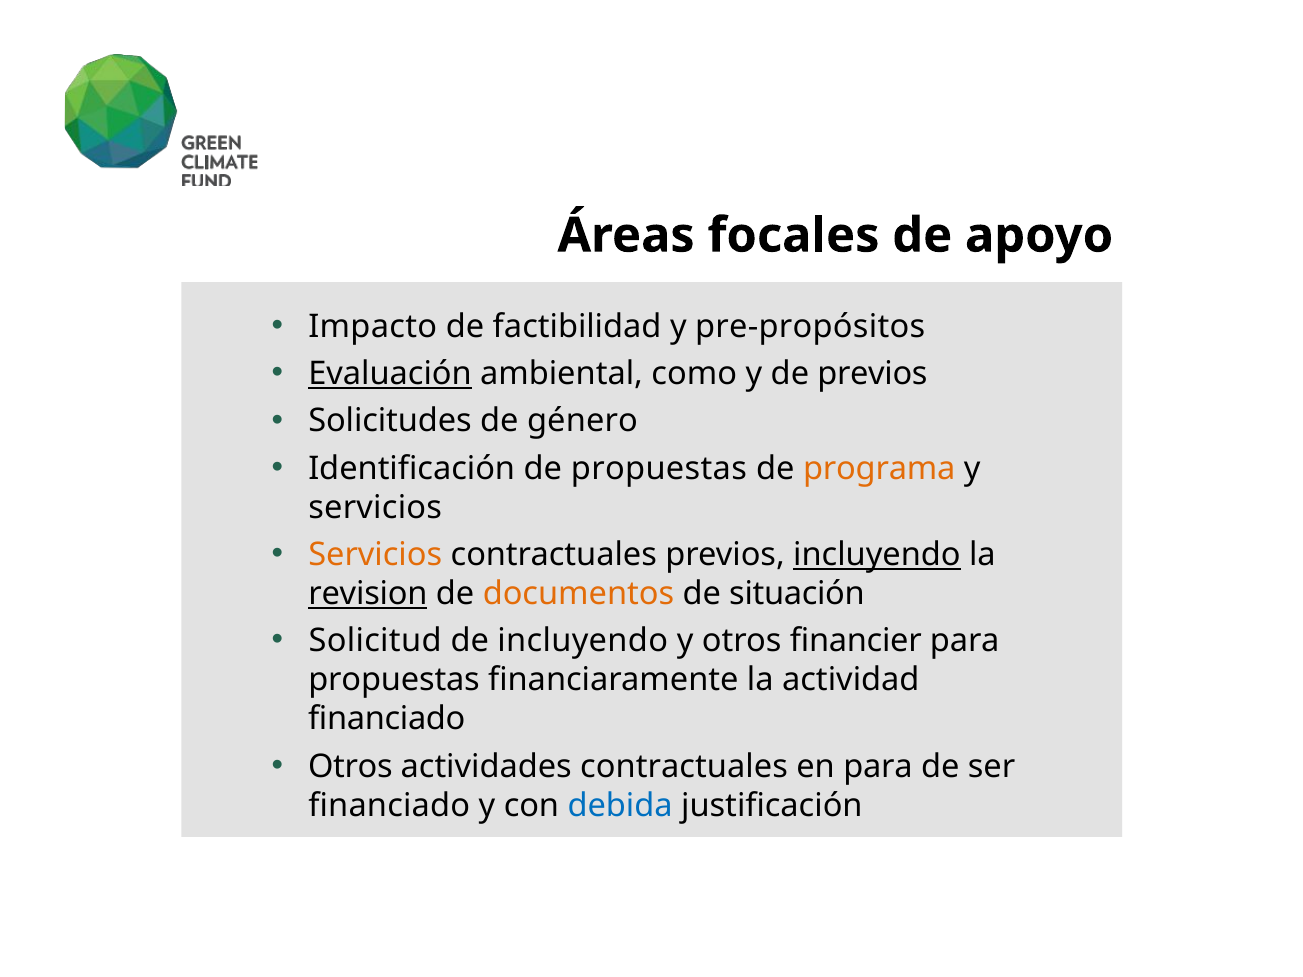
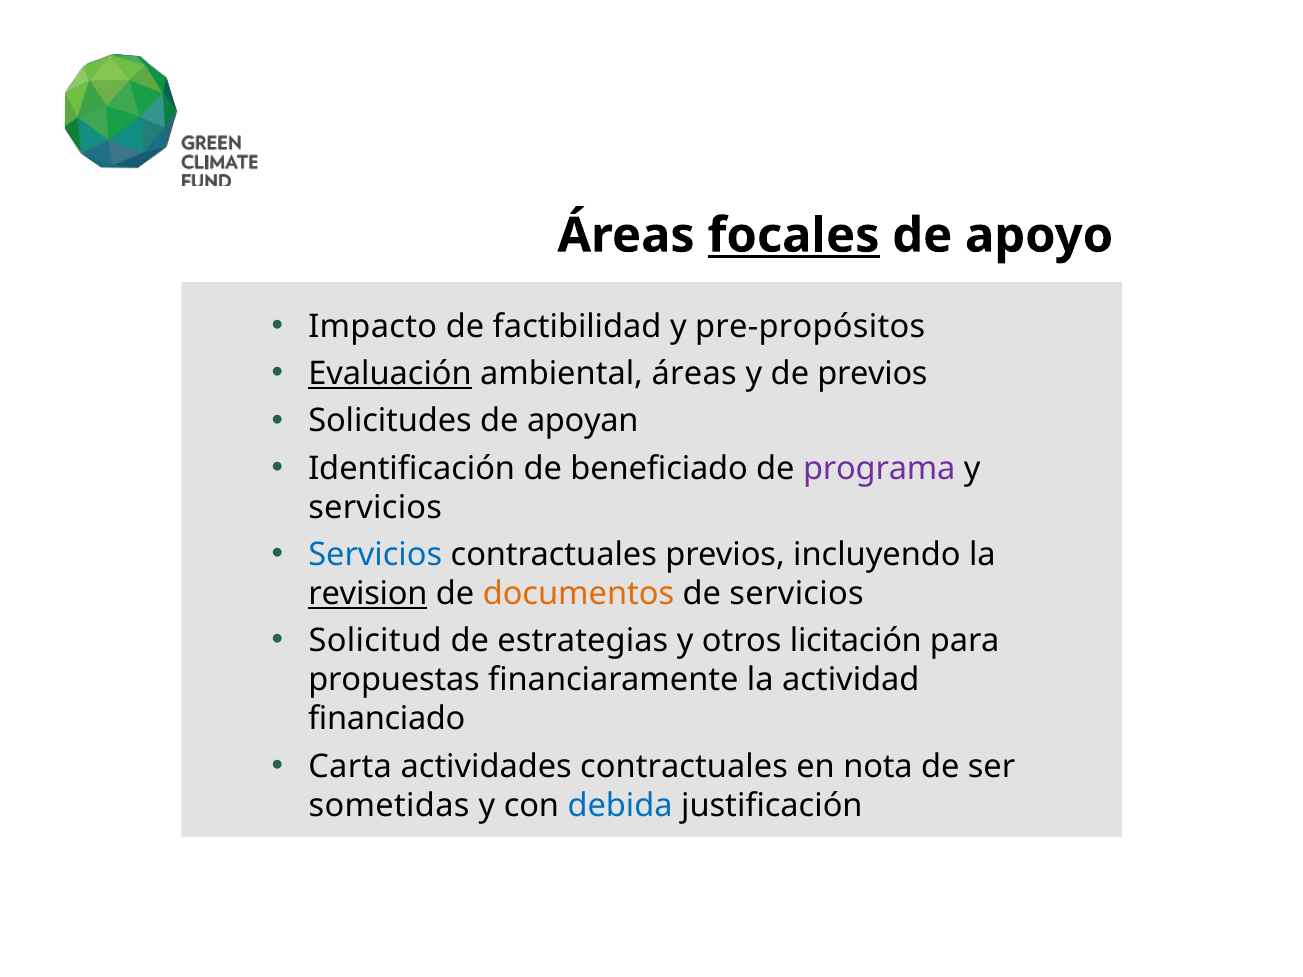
focales underline: none -> present
ambiental como: como -> áreas
género: género -> apoyan
de propuestas: propuestas -> beneficiado
programa colour: orange -> purple
Servicios at (375, 555) colour: orange -> blue
incluyendo at (877, 555) underline: present -> none
de situación: situación -> servicios
de incluyendo: incluyendo -> estrategias
financier: financier -> licitación
Otros at (350, 766): Otros -> Carta
en para: para -> nota
financiado at (389, 806): financiado -> sometidas
